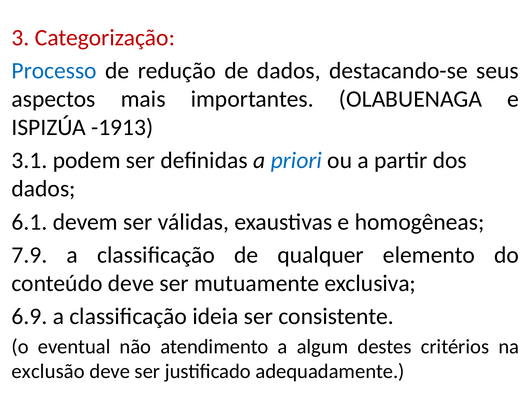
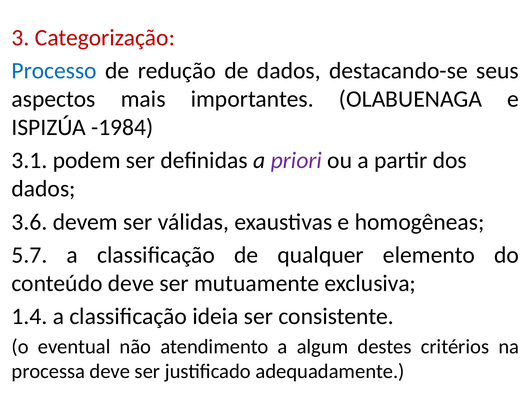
-1913: -1913 -> -1984
priori colour: blue -> purple
6.1: 6.1 -> 3.6
7.9: 7.9 -> 5.7
6.9: 6.9 -> 1.4
exclusão: exclusão -> processa
